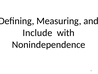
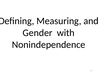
Include: Include -> Gender
